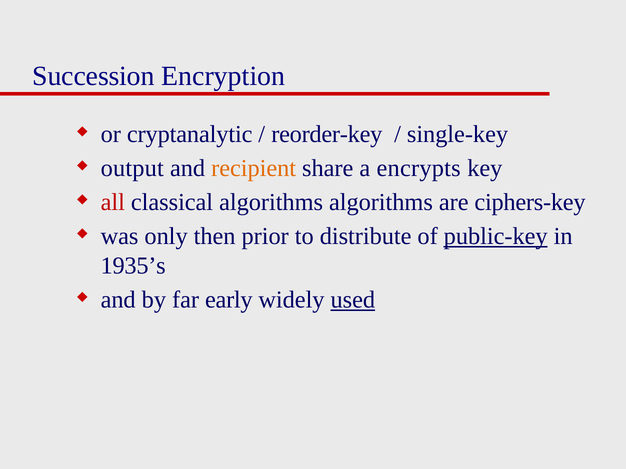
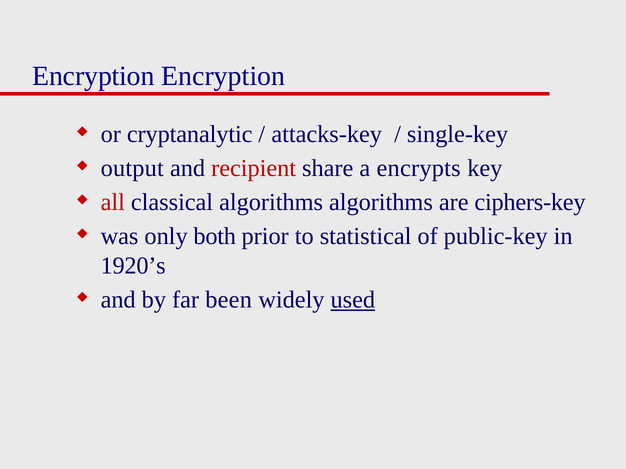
Succession at (94, 76): Succession -> Encryption
reorder-key: reorder-key -> attacks-key
recipient colour: orange -> red
then: then -> both
distribute: distribute -> statistical
public-key underline: present -> none
1935’s: 1935’s -> 1920’s
early: early -> been
